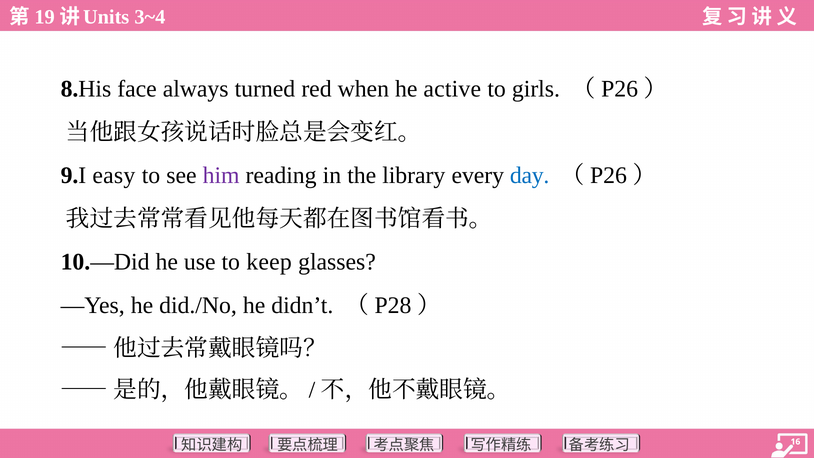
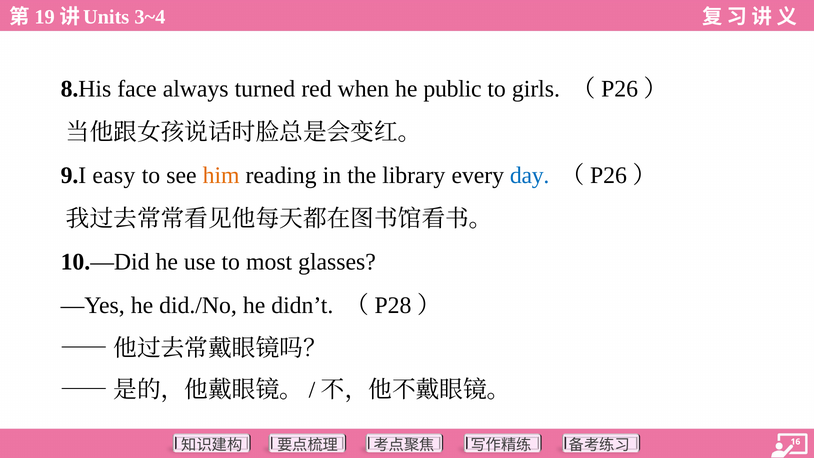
active: active -> public
him colour: purple -> orange
keep: keep -> most
